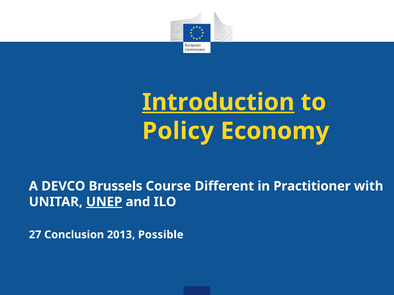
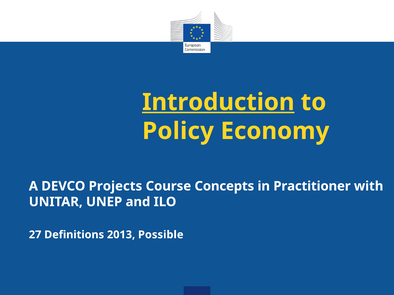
Brussels: Brussels -> Projects
Different: Different -> Concepts
UNEP underline: present -> none
Conclusion: Conclusion -> Definitions
